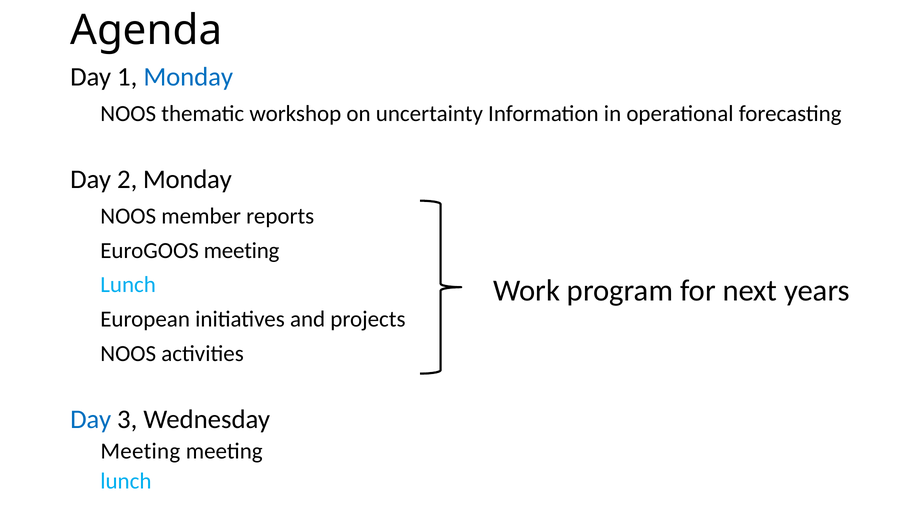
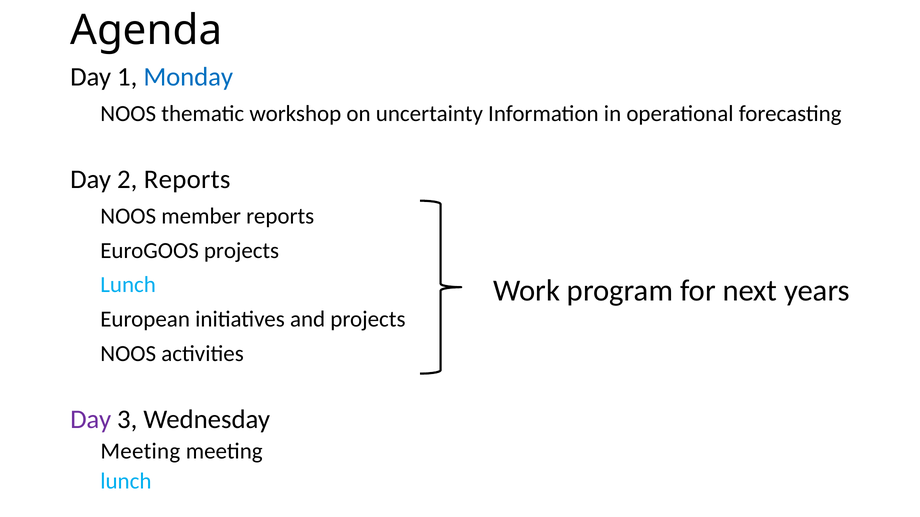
2 Monday: Monday -> Reports
EuroGOOS meeting: meeting -> projects
Day at (91, 420) colour: blue -> purple
